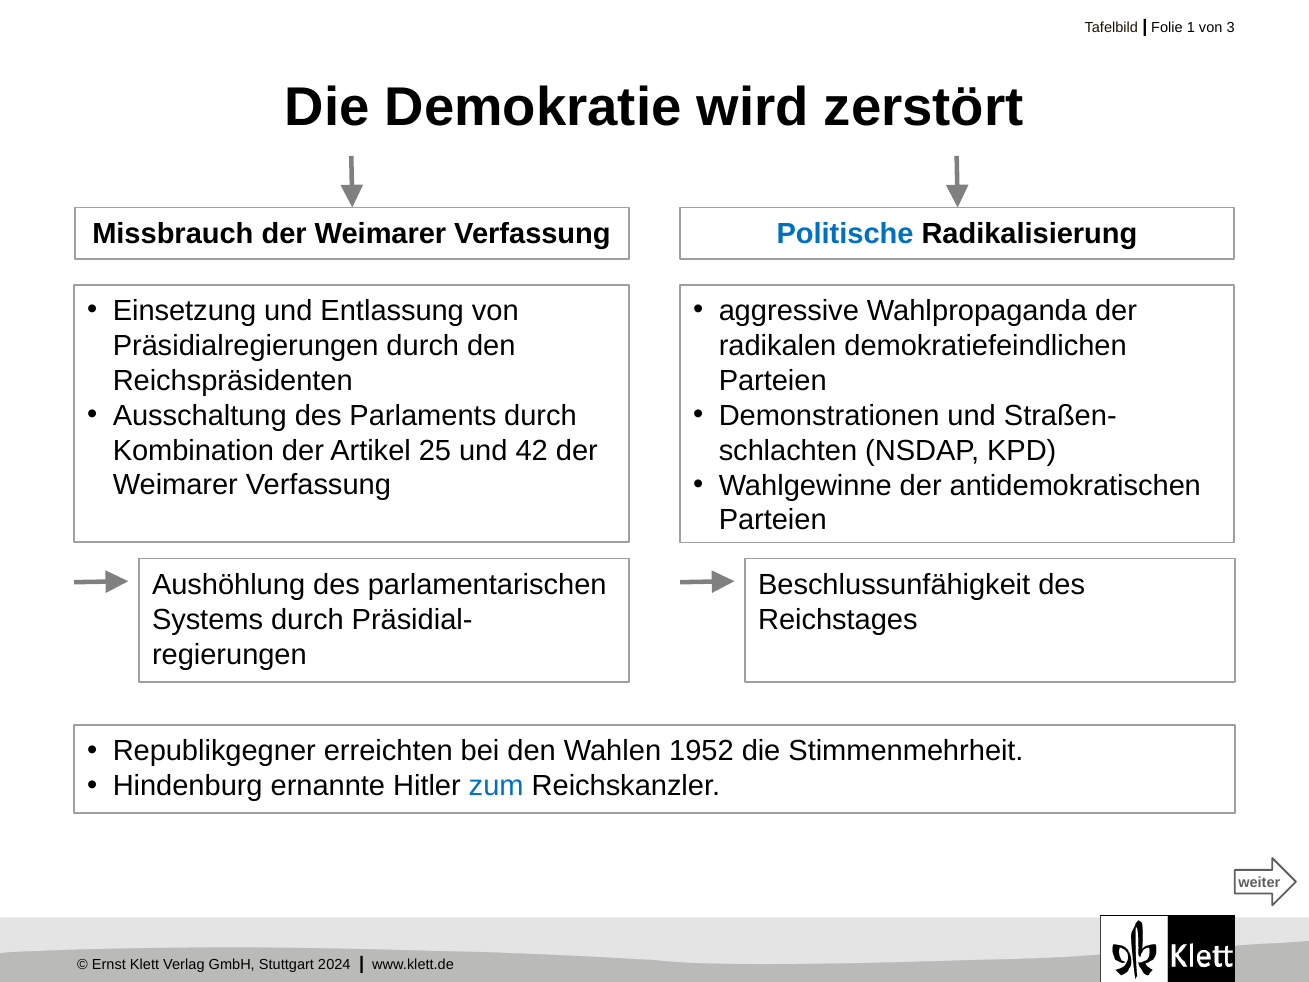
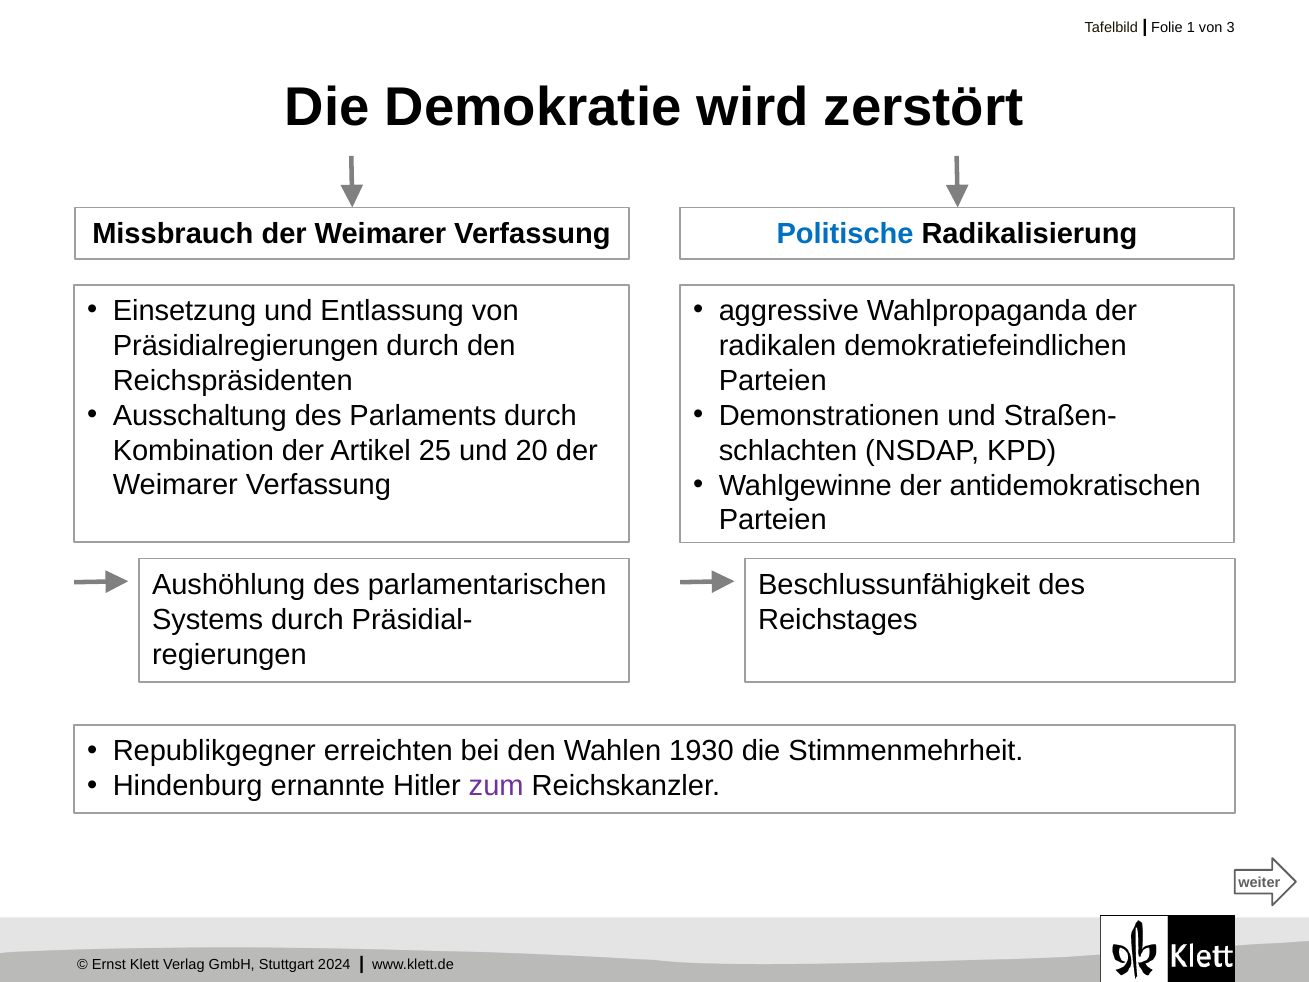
42: 42 -> 20
1952: 1952 -> 1930
zum colour: blue -> purple
